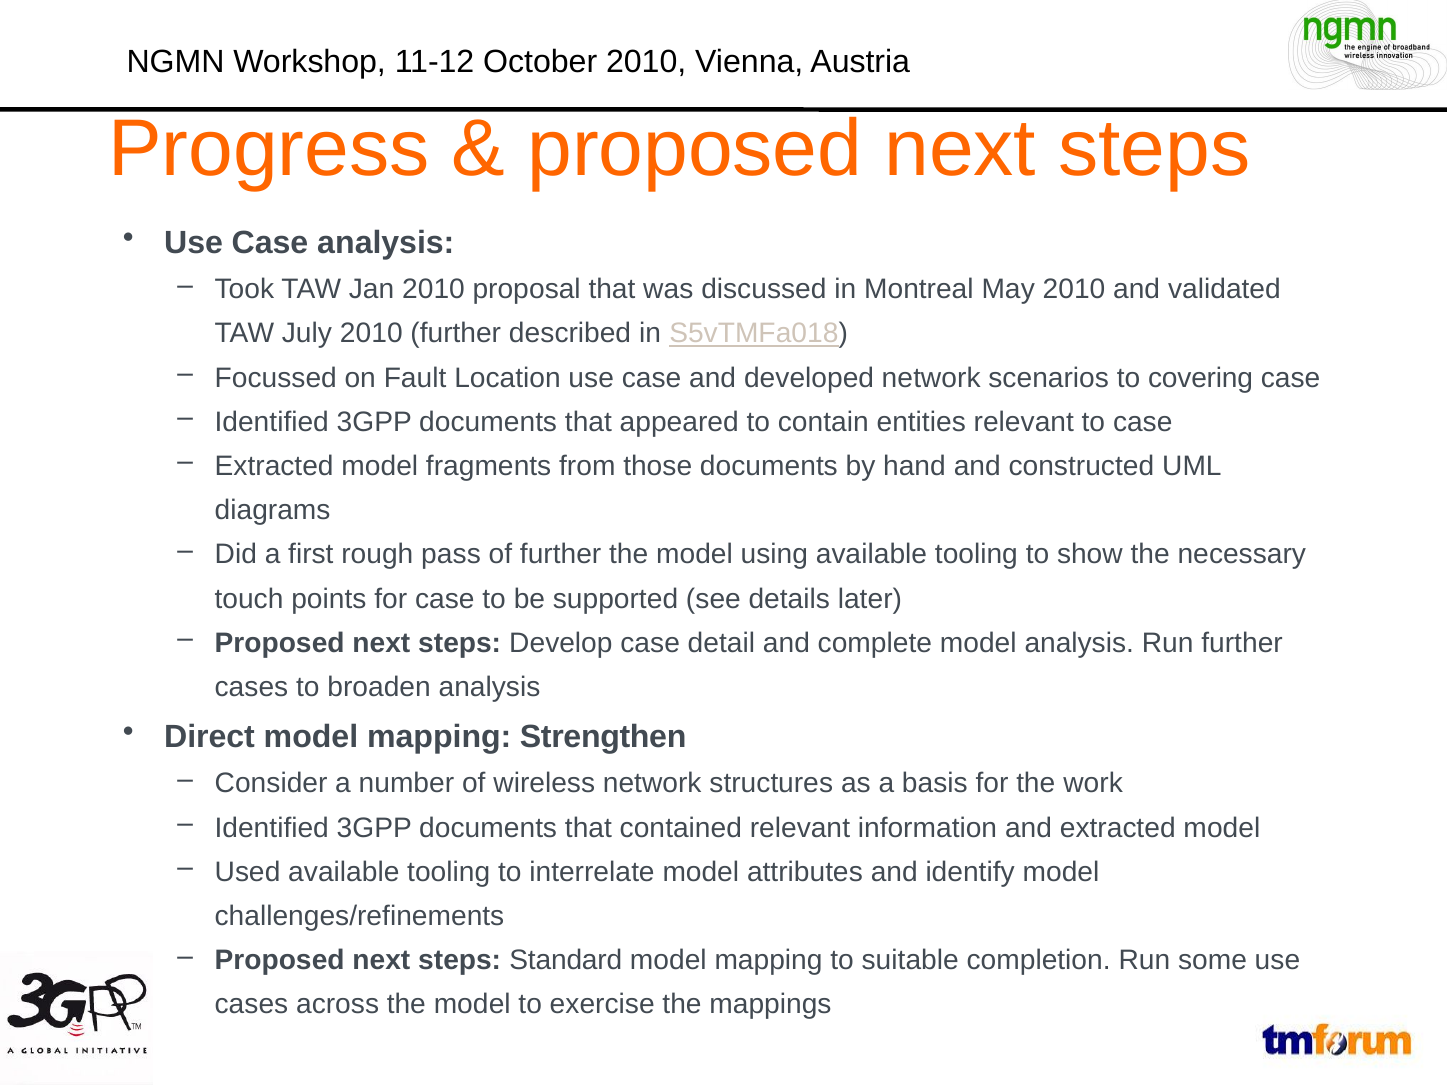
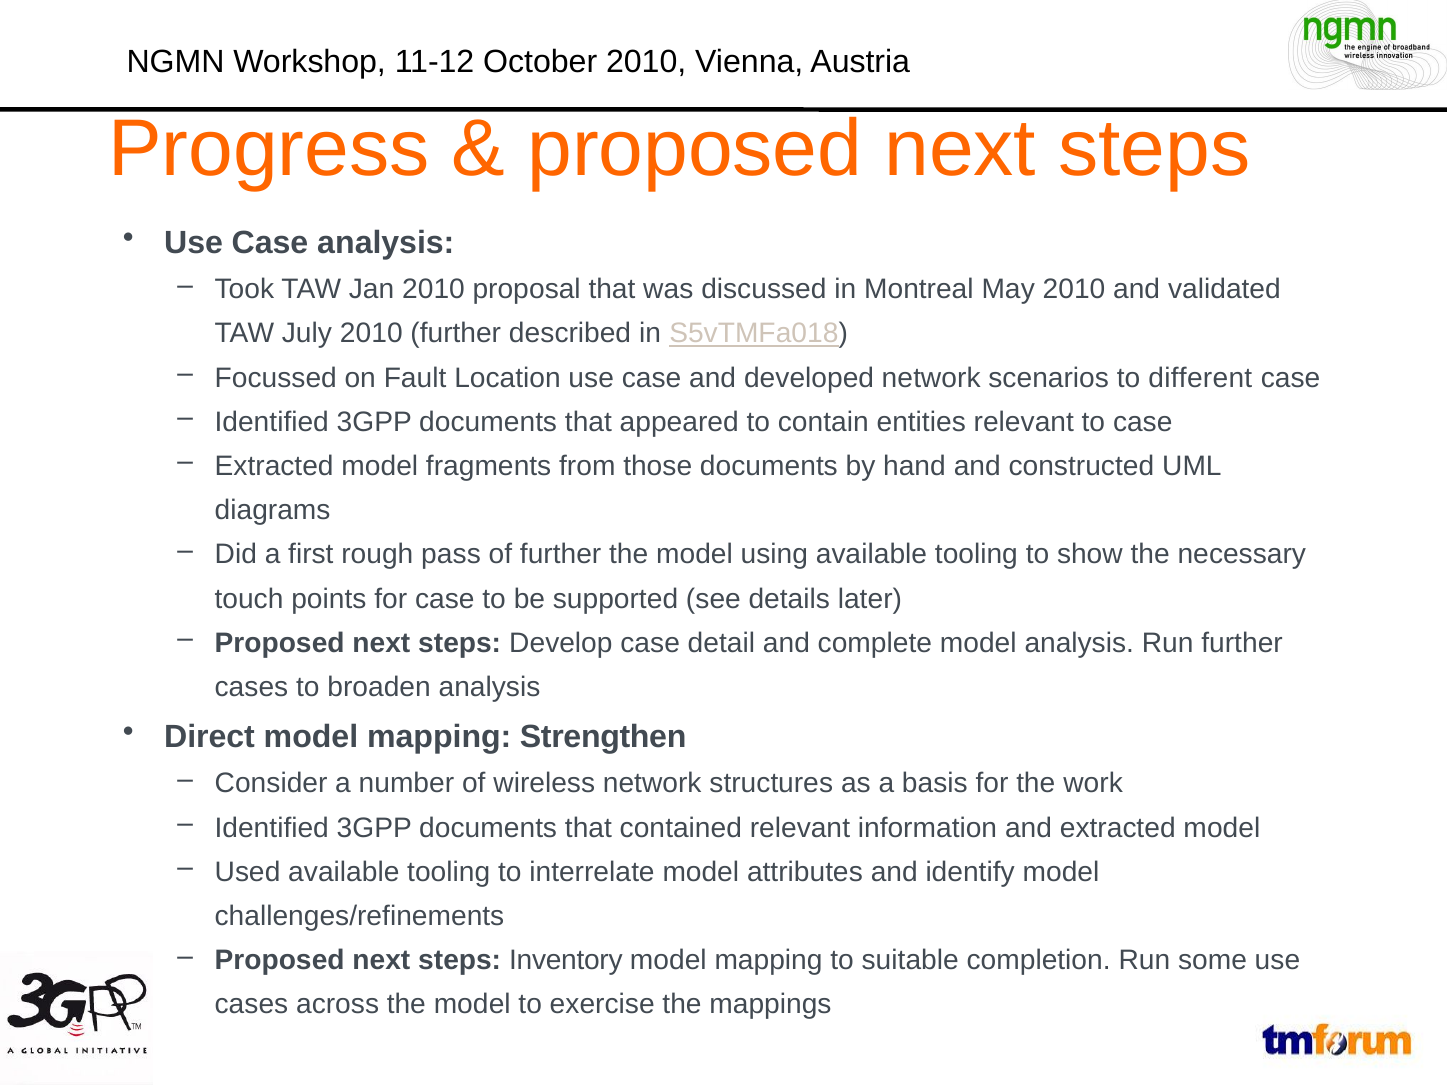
covering: covering -> different
Standard: Standard -> Inventory
